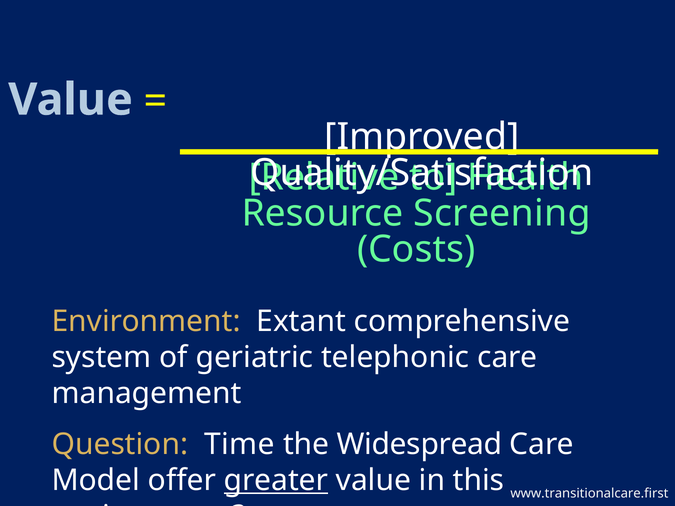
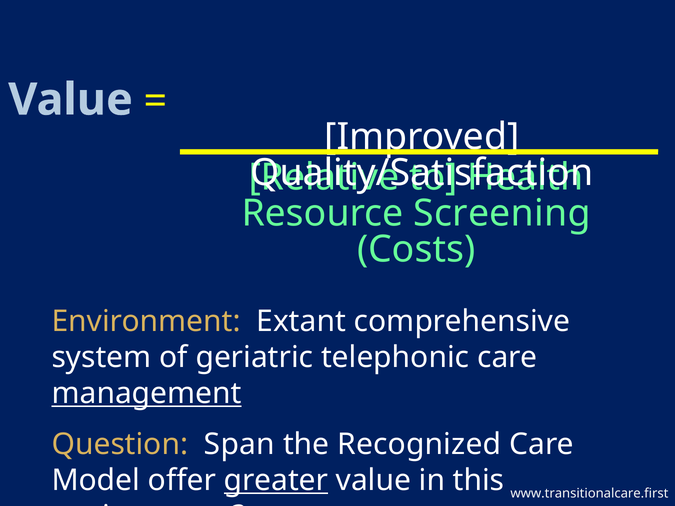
management underline: none -> present
Time: Time -> Span
Widespread: Widespread -> Recognized
